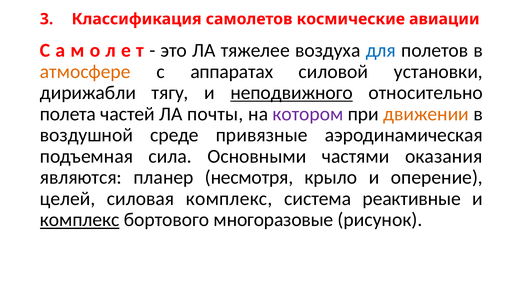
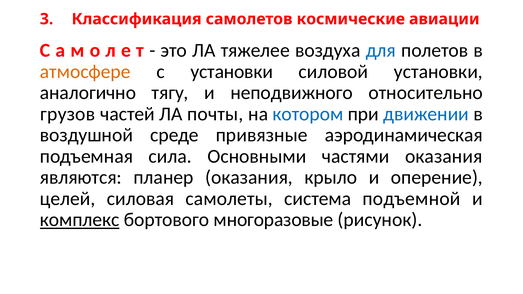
с аппаратах: аппаратах -> установки
дирижабли: дирижабли -> аналогично
неподвижного underline: present -> none
полета: полета -> грузов
котором colour: purple -> blue
движении colour: orange -> blue
планер несмотря: несмотря -> оказания
силовая комплекс: комплекс -> самолеты
реактивные: реактивные -> подъемной
